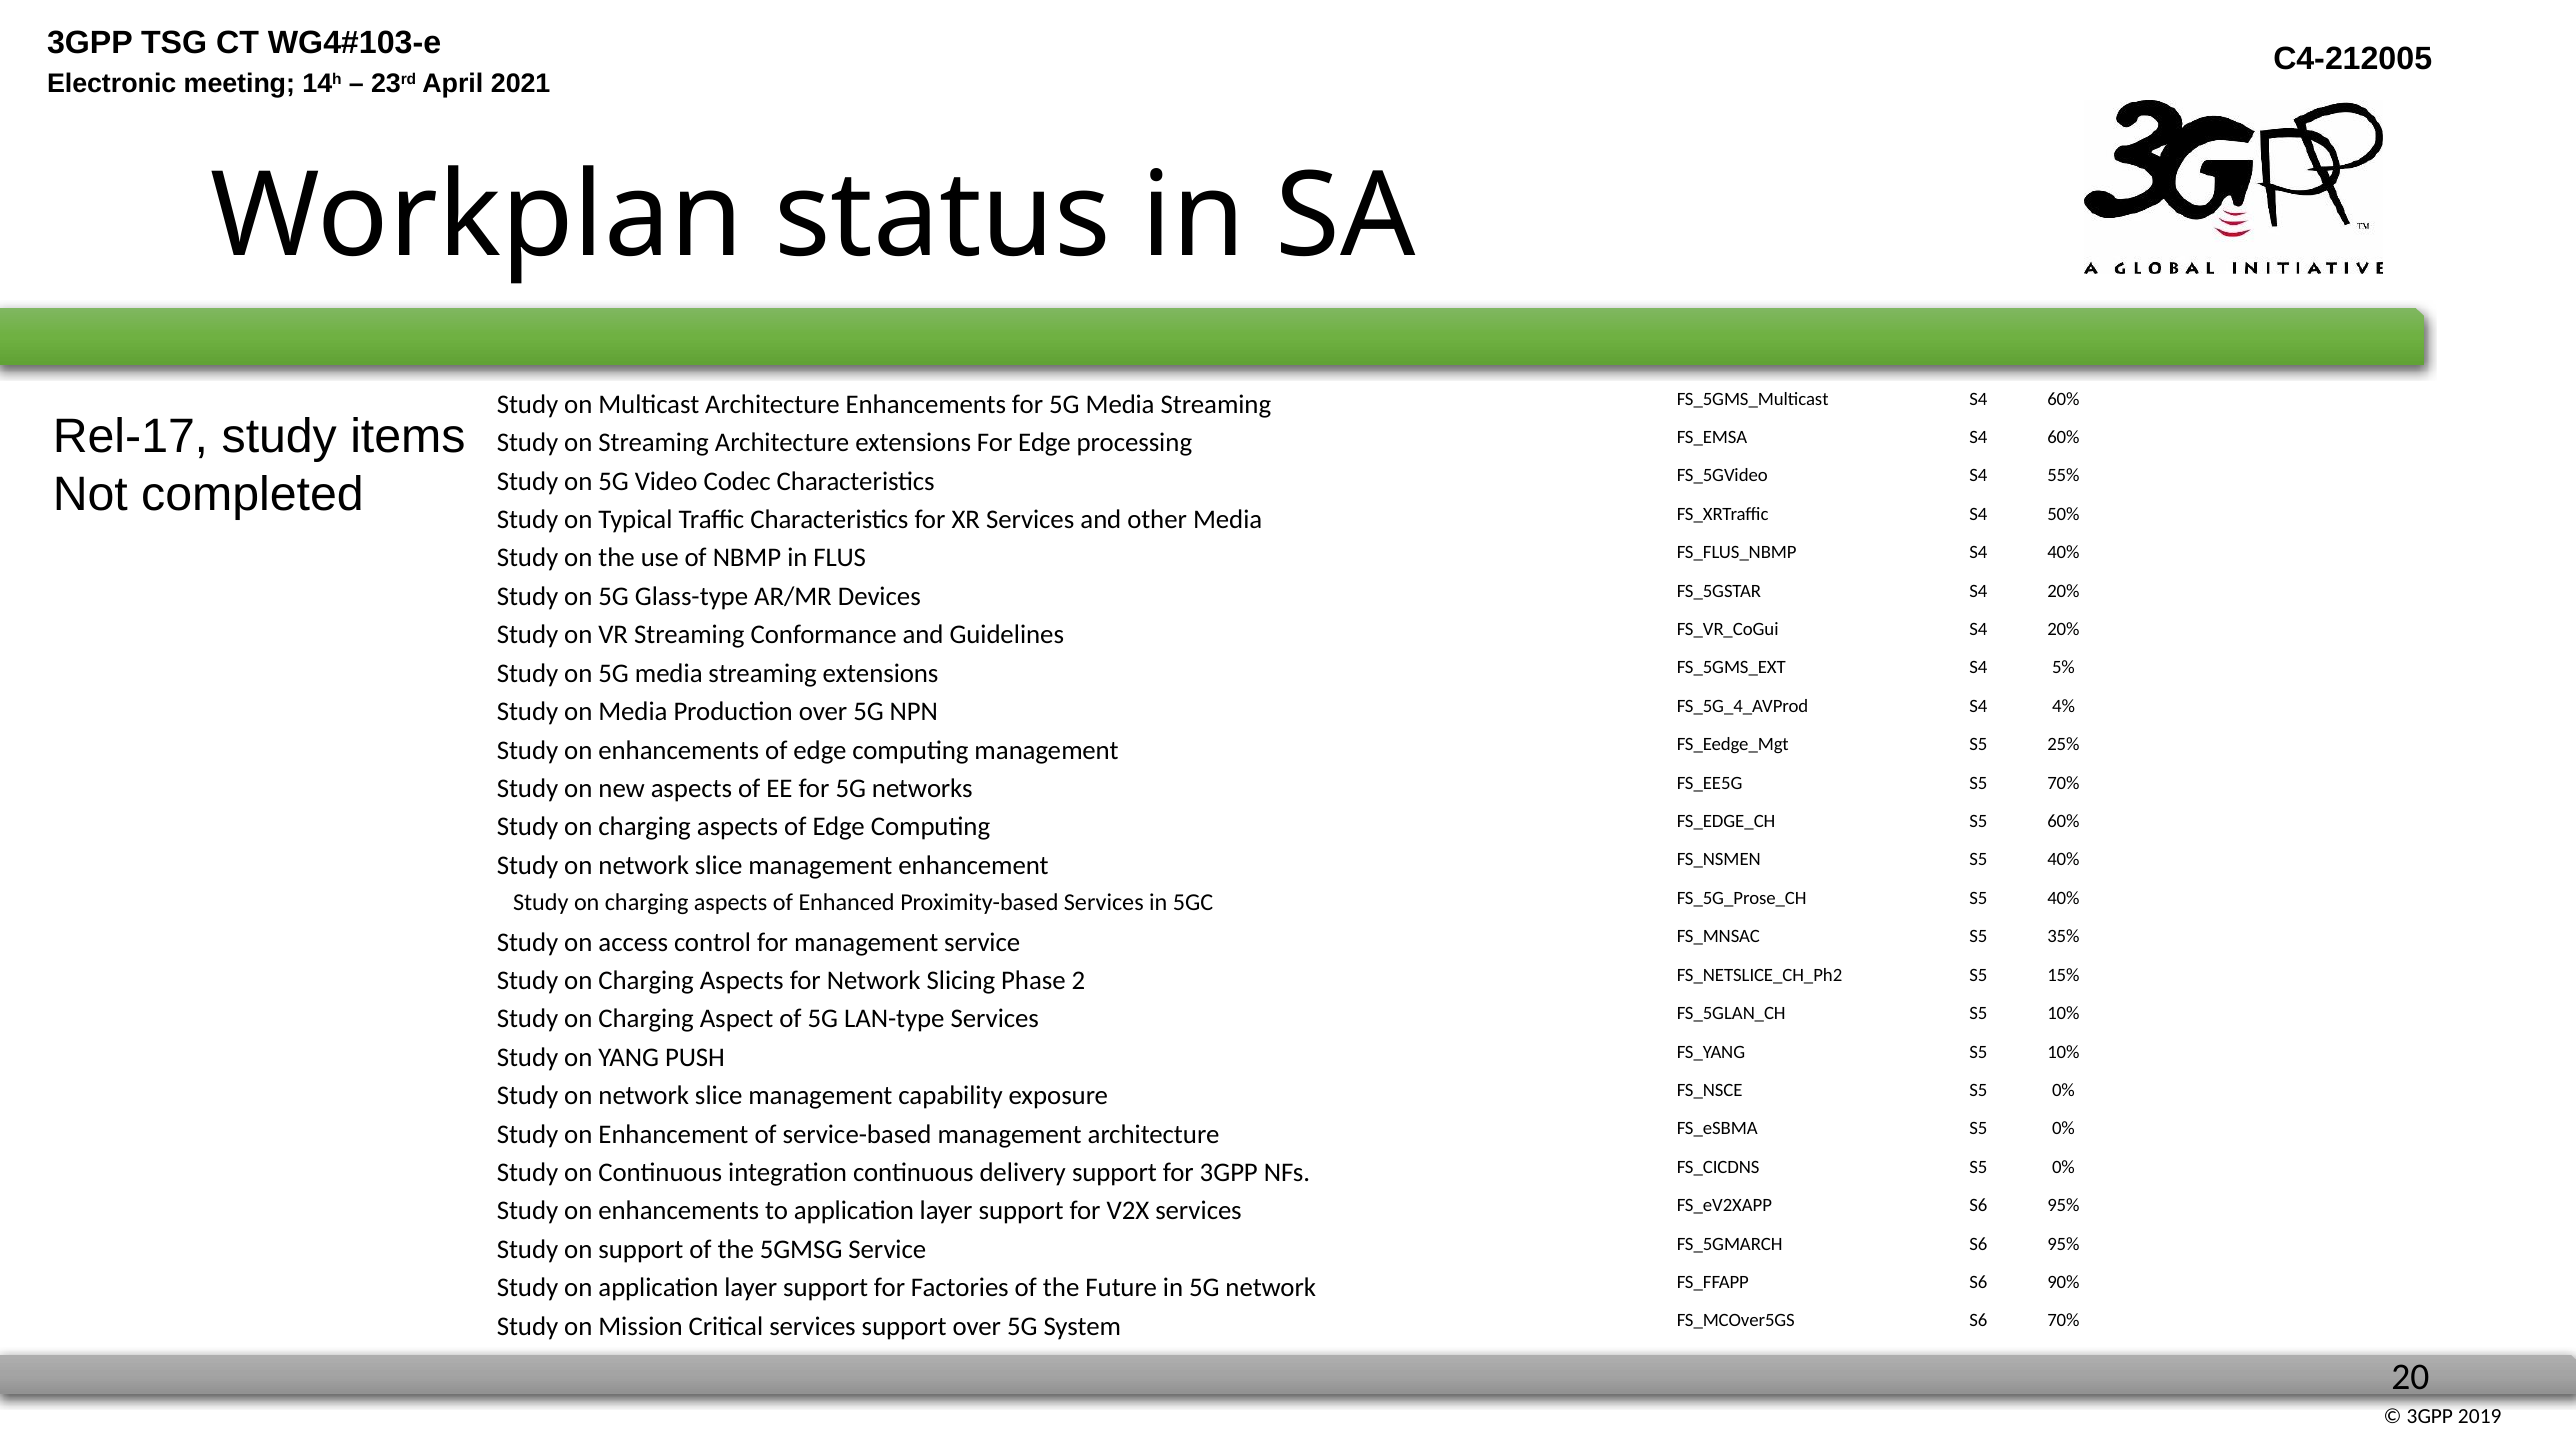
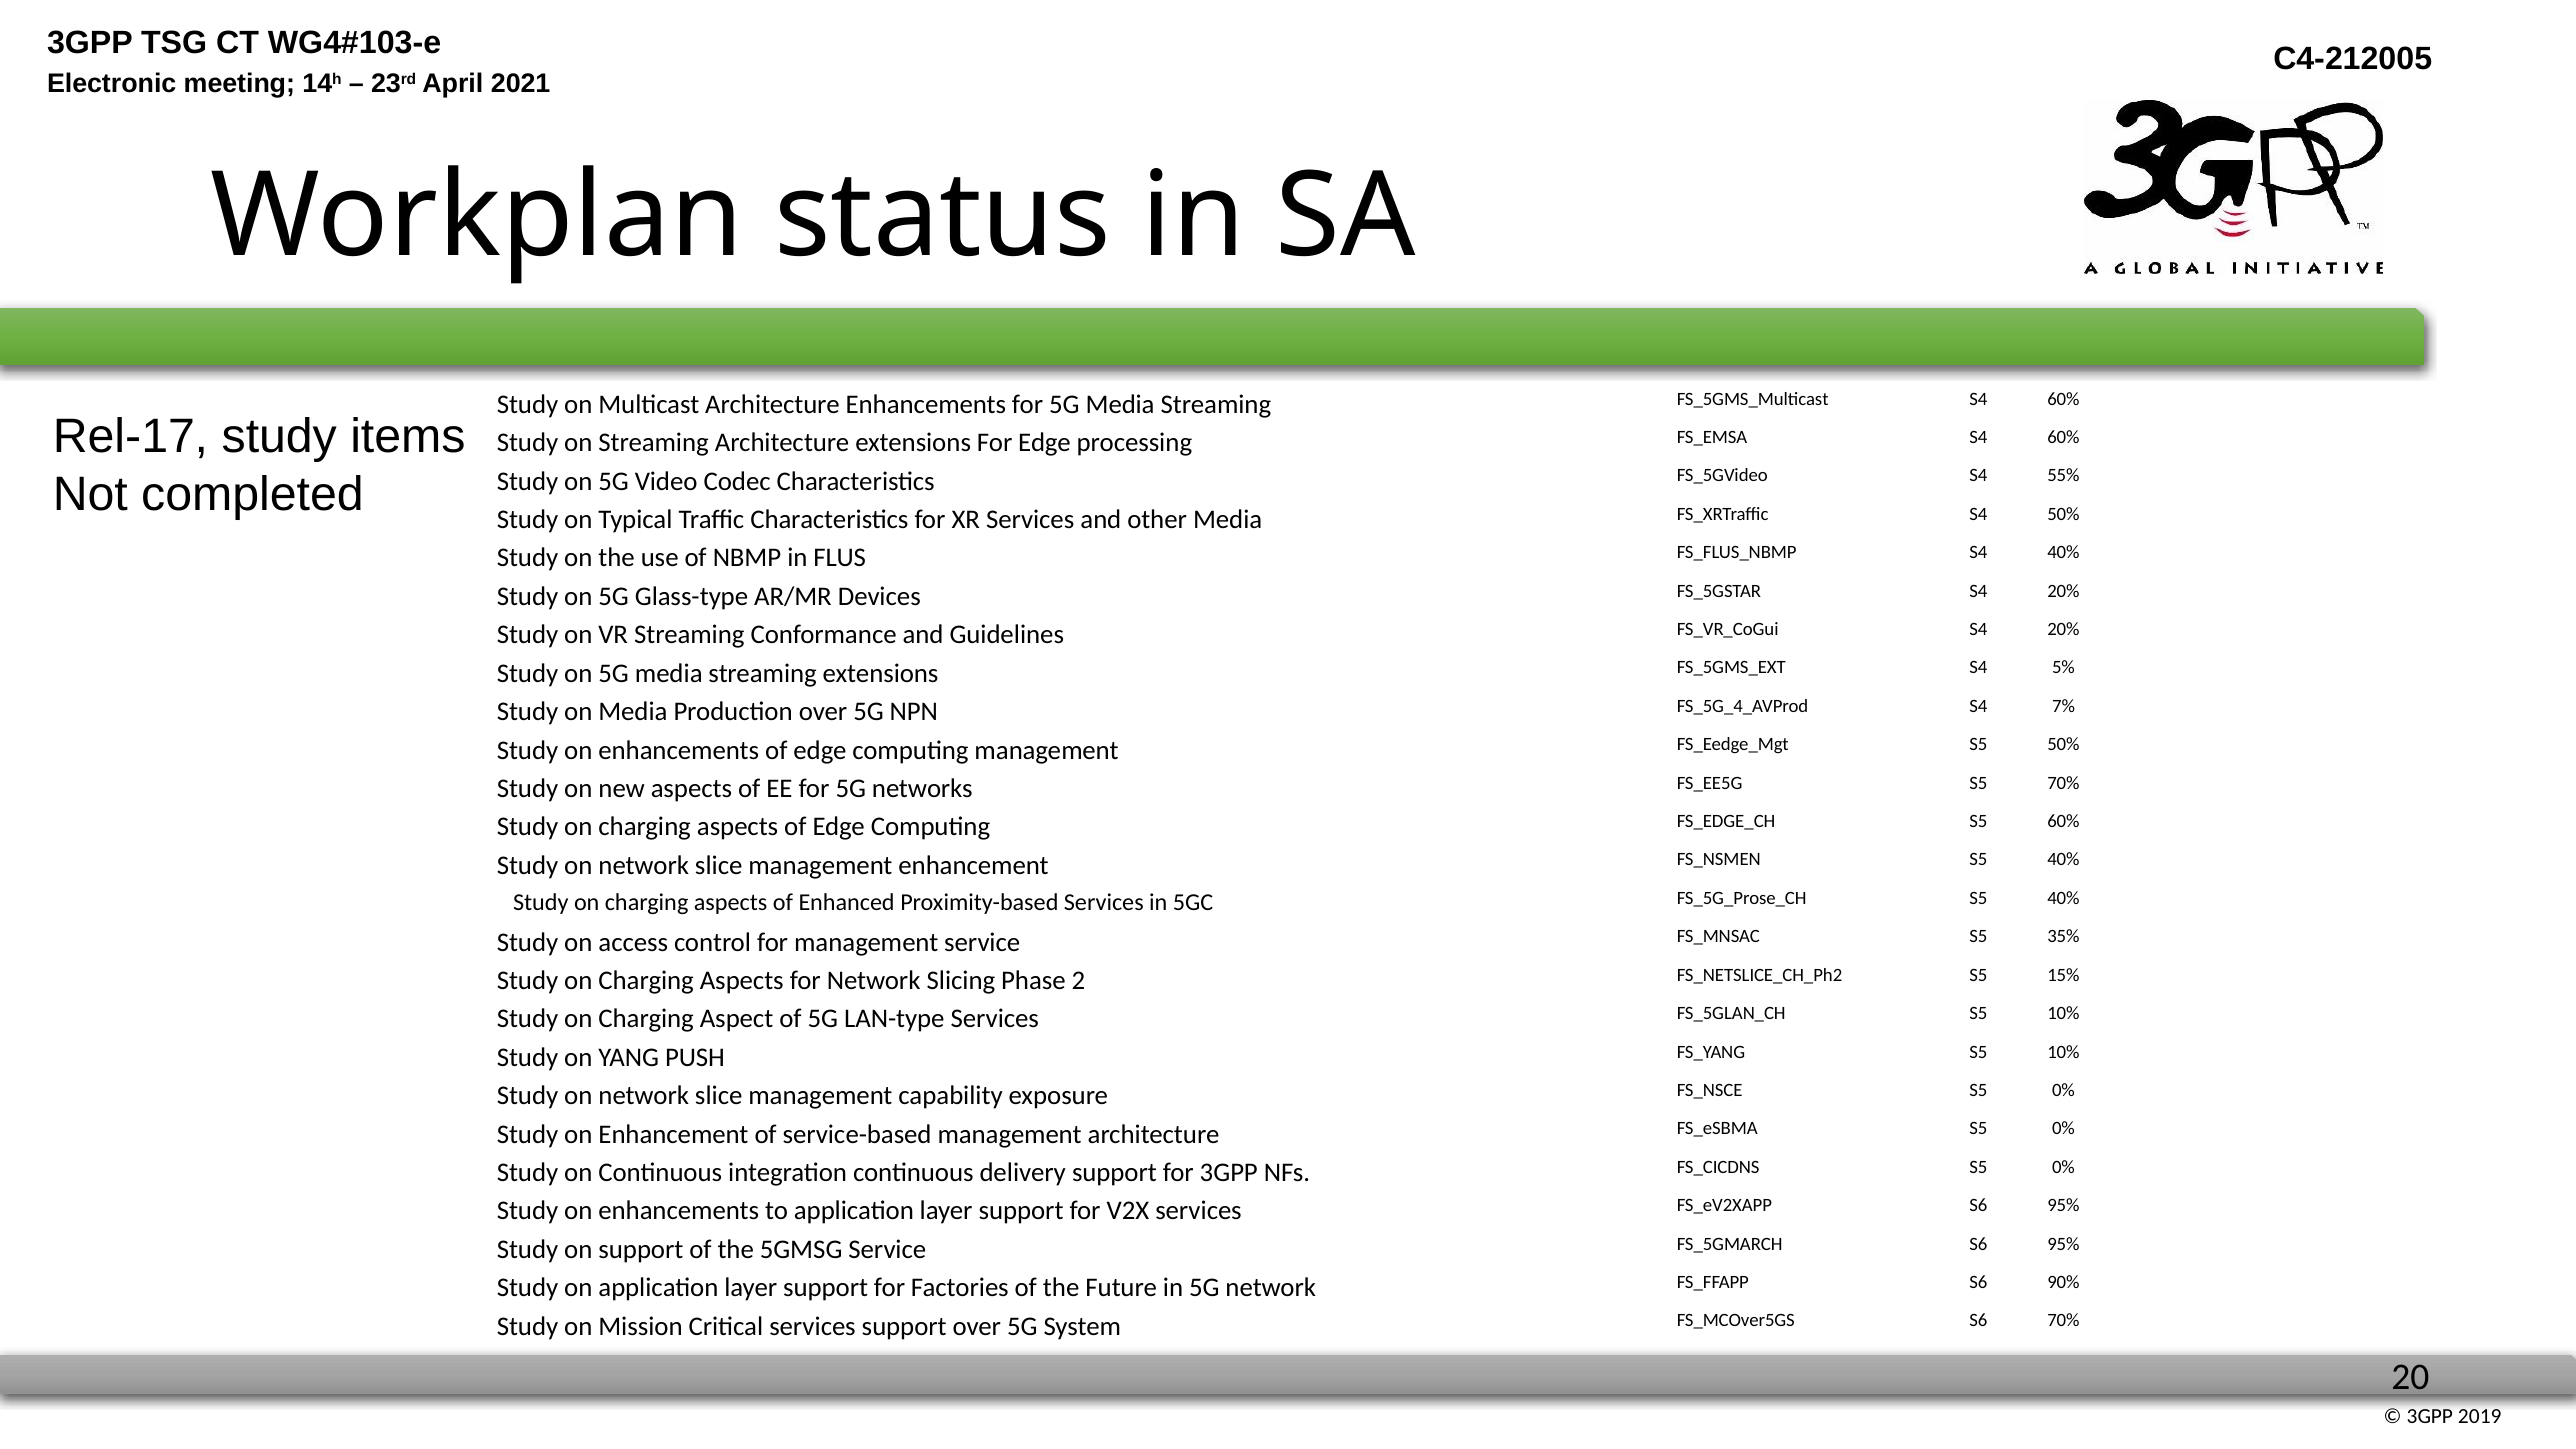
4%: 4% -> 7%
S5 25%: 25% -> 50%
